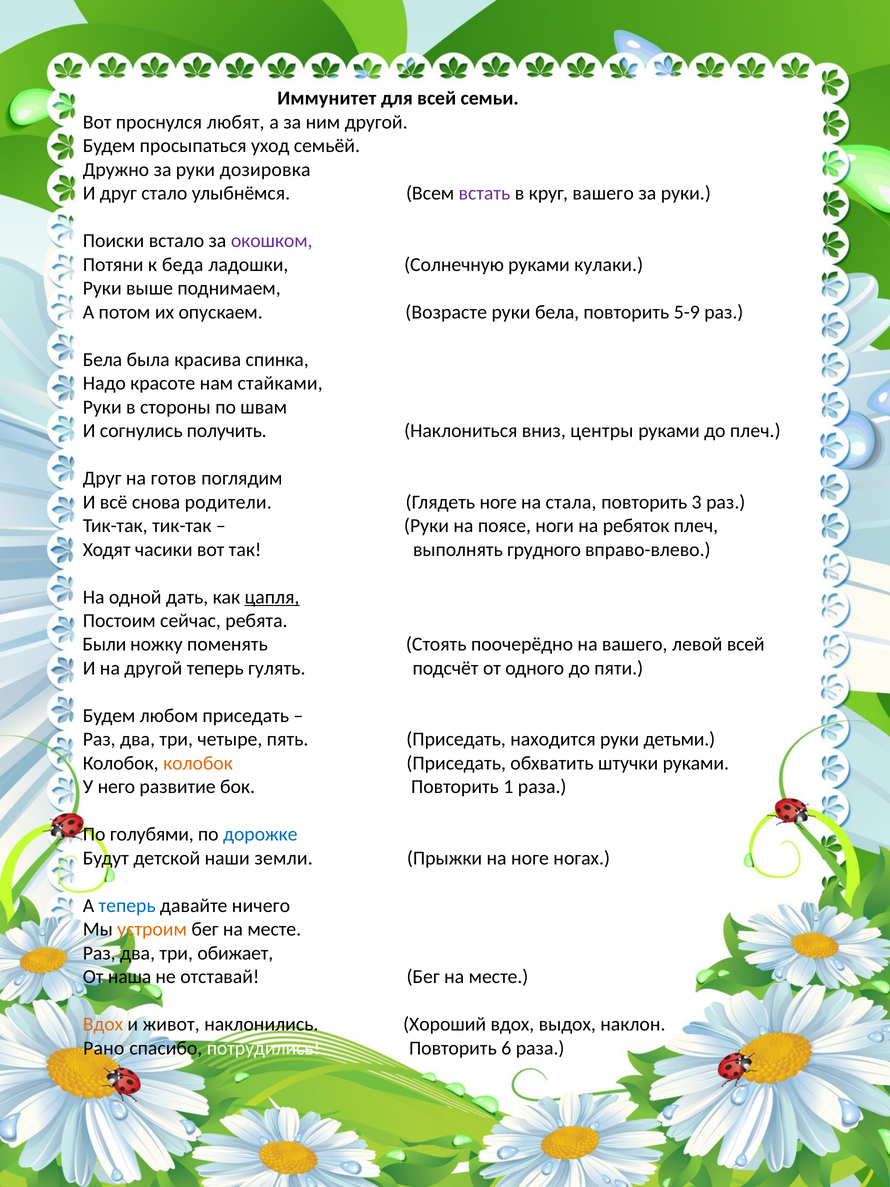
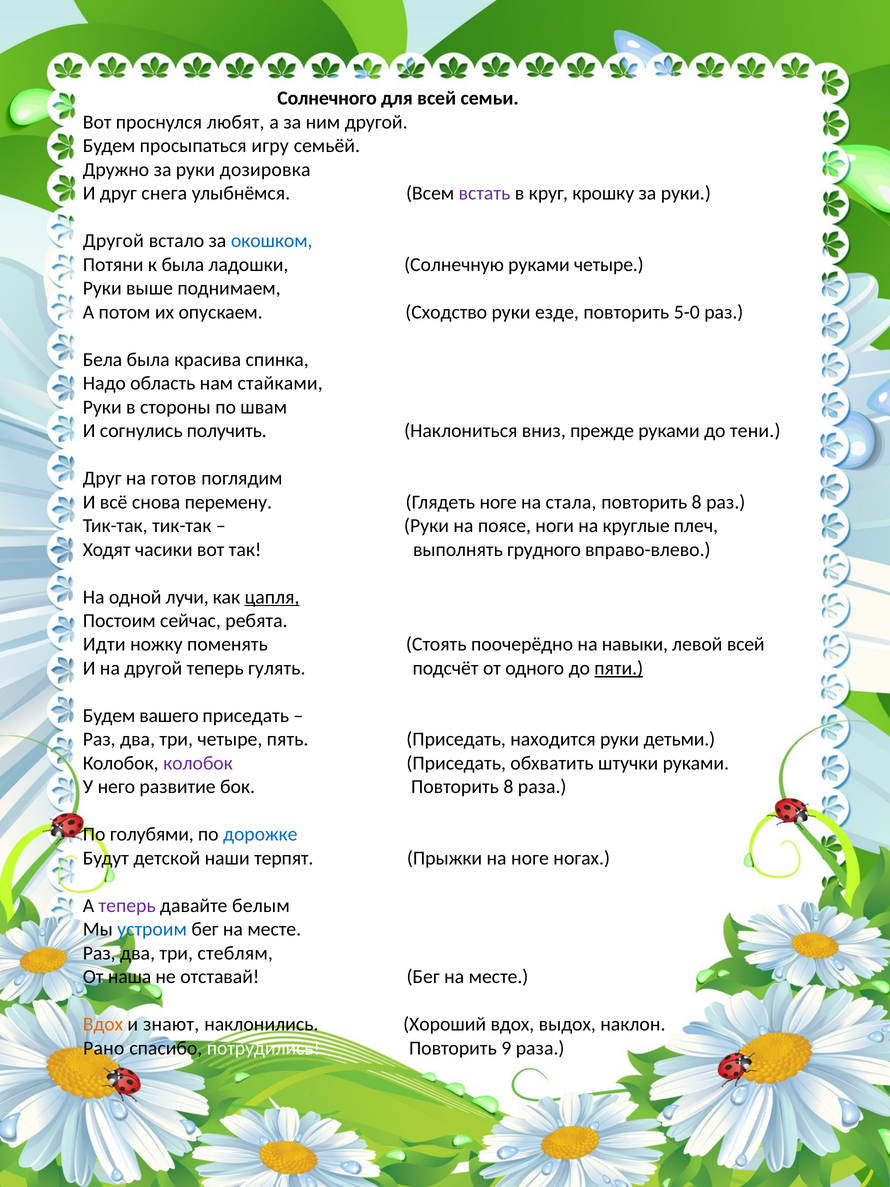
Иммунитет: Иммунитет -> Солнечного
уход: уход -> игру
стало: стало -> снега
круг вашего: вашего -> крошку
Поиски at (114, 241): Поиски -> Другой
окошком colour: purple -> blue
к беда: беда -> была
руками кулаки: кулаки -> четыре
Возрасте: Возрасте -> Сходство
руки бела: бела -> езде
5-9: 5-9 -> 5-0
красоте: красоте -> область
центры: центры -> прежде
до плеч: плеч -> тени
родители: родители -> перемену
3 at (697, 502): 3 -> 8
ребяток: ребяток -> круглые
дать: дать -> лучи
Были: Были -> Идти
на вашего: вашего -> навыки
пяти underline: none -> present
любом: любом -> вашего
колобок at (198, 763) colour: orange -> purple
бок Повторить 1: 1 -> 8
земли: земли -> терпят
теперь at (127, 905) colour: blue -> purple
ничего: ничего -> белым
устроим colour: orange -> blue
обижает: обижает -> стеблям
живот: живот -> знают
6: 6 -> 9
